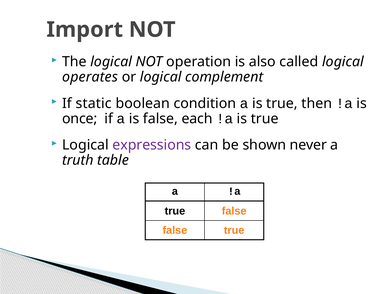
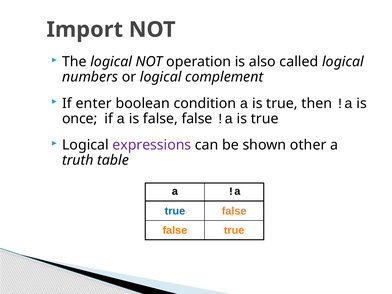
operates: operates -> numbers
static: static -> enter
is false each: each -> false
never: never -> other
true at (175, 211) colour: black -> blue
